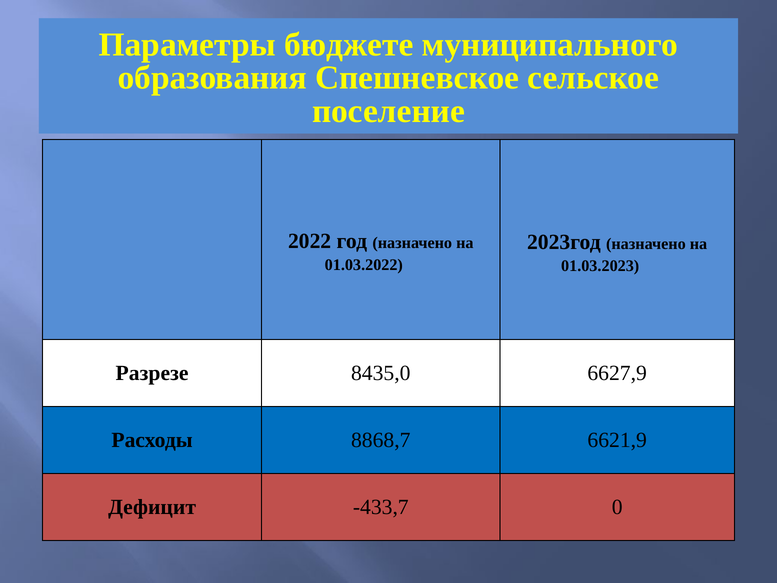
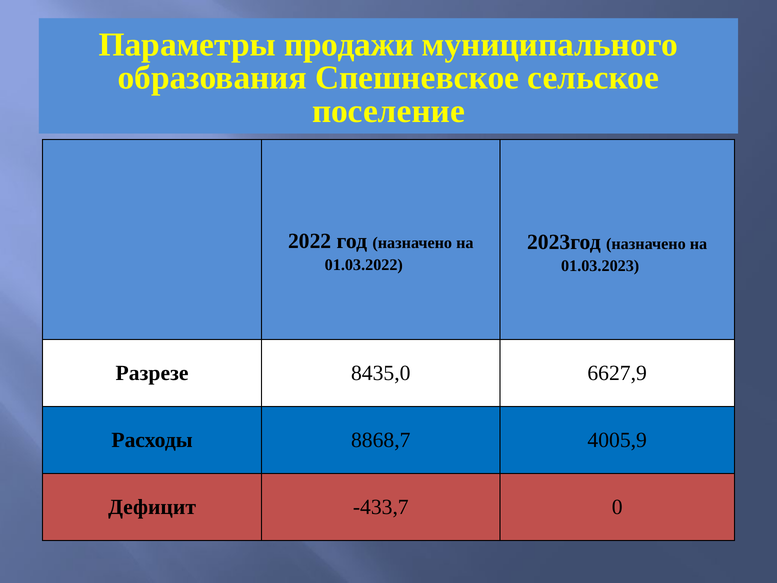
бюджете: бюджете -> продажи
6621,9: 6621,9 -> 4005,9
